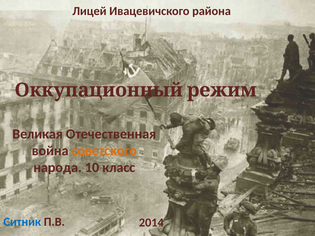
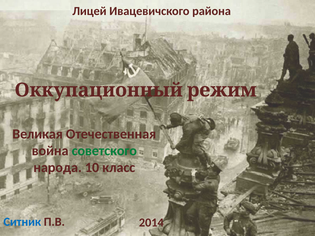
советского colour: orange -> green
